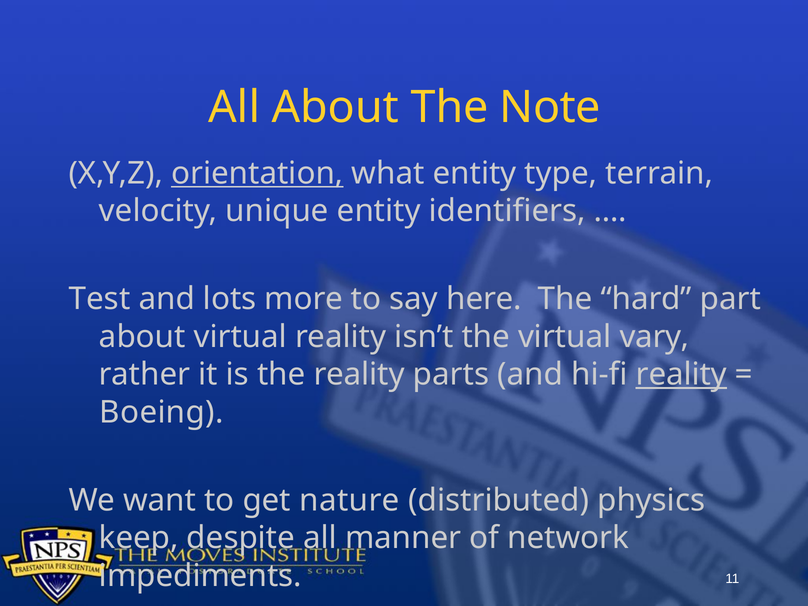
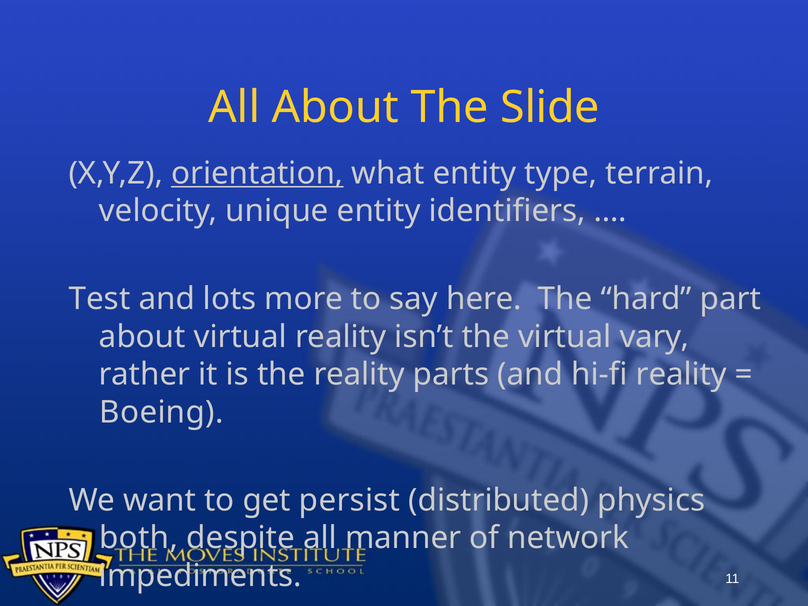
Note: Note -> Slide
reality at (681, 374) underline: present -> none
nature: nature -> persist
keep: keep -> both
